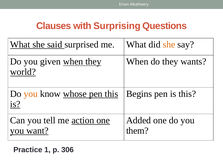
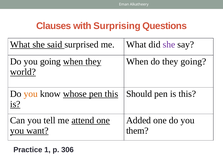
she at (169, 44) colour: orange -> purple
you given: given -> going
they wants: wants -> going
Begins: Begins -> Should
action: action -> attend
